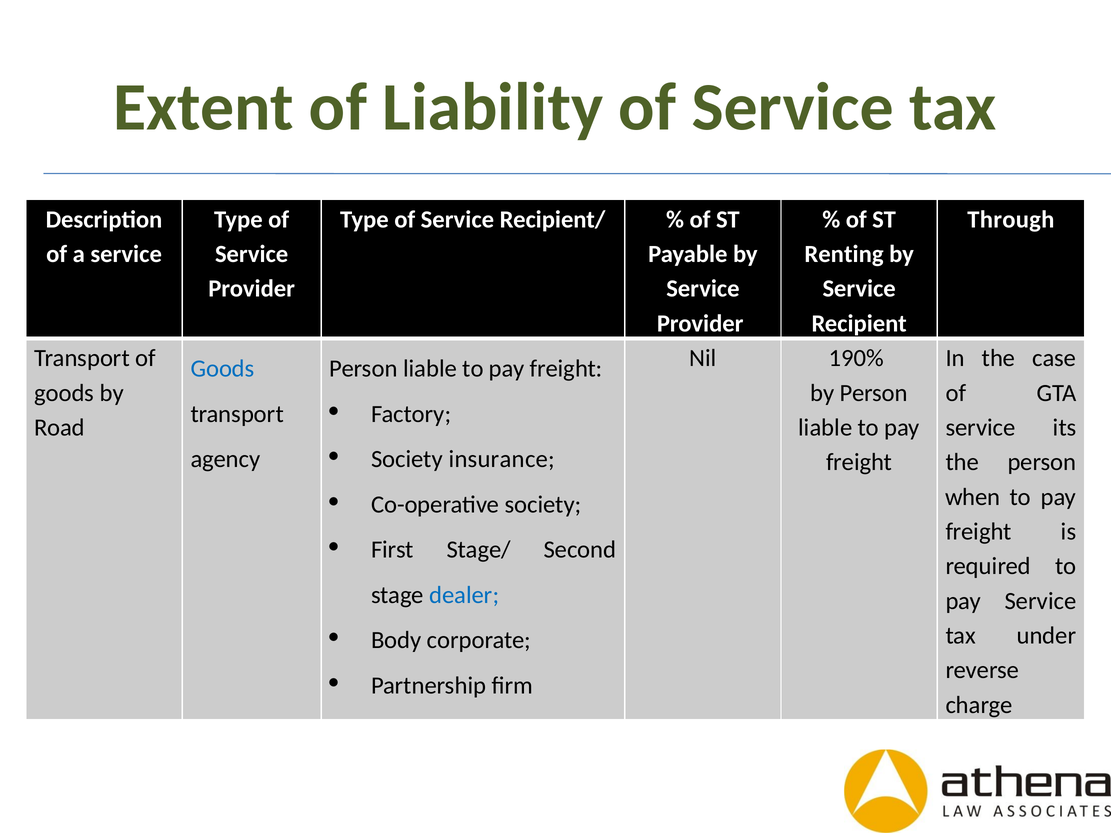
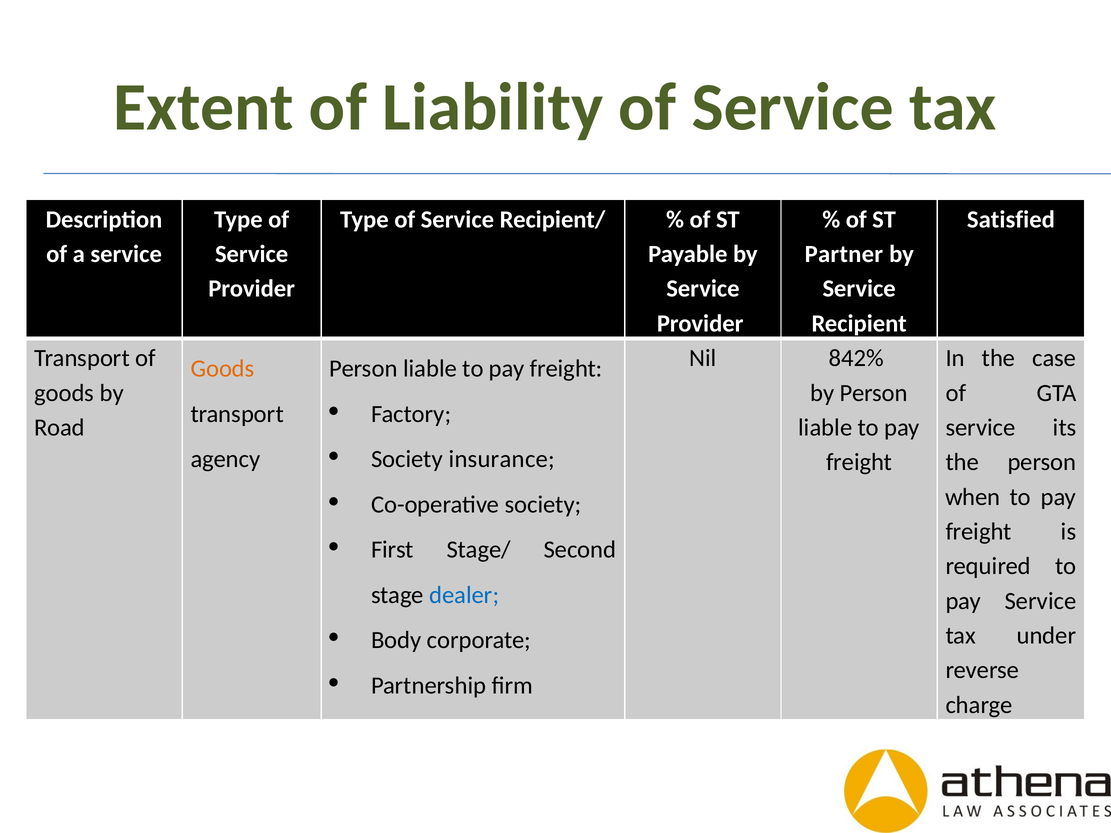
Through: Through -> Satisfied
Renting: Renting -> Partner
190%: 190% -> 842%
Goods at (223, 369) colour: blue -> orange
